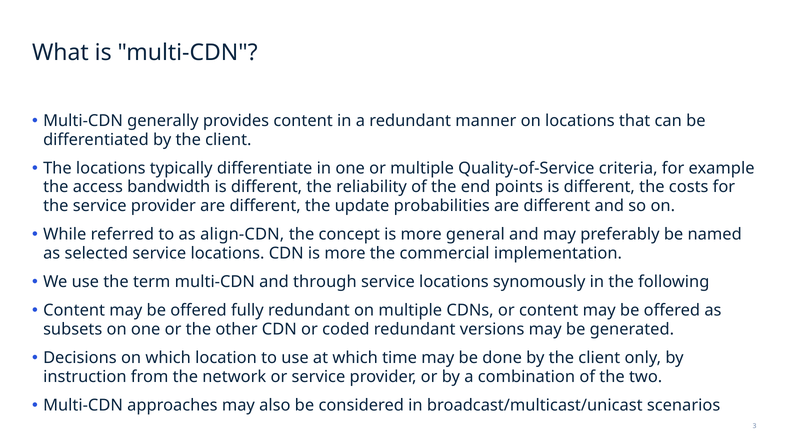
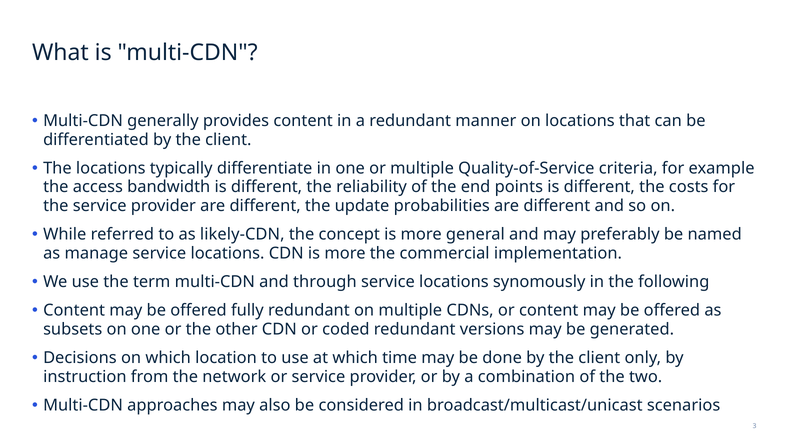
align-CDN: align-CDN -> likely-CDN
selected: selected -> manage
